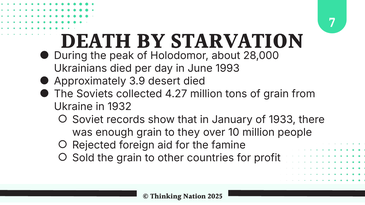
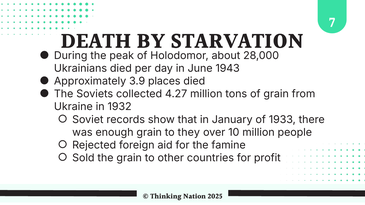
1993: 1993 -> 1943
desert: desert -> places
